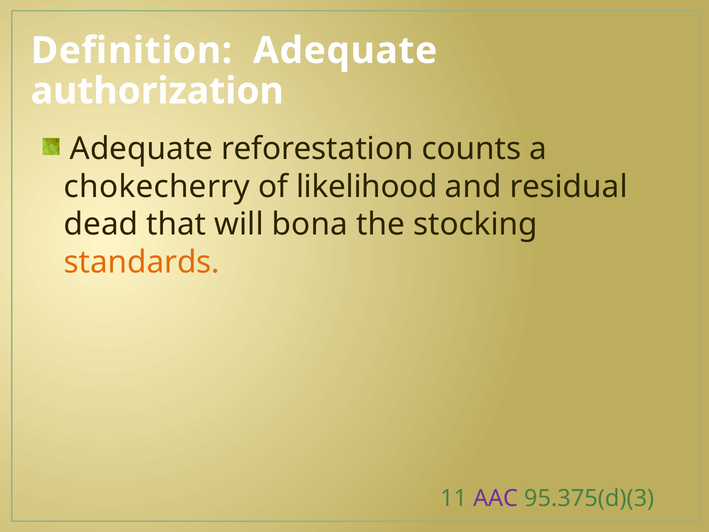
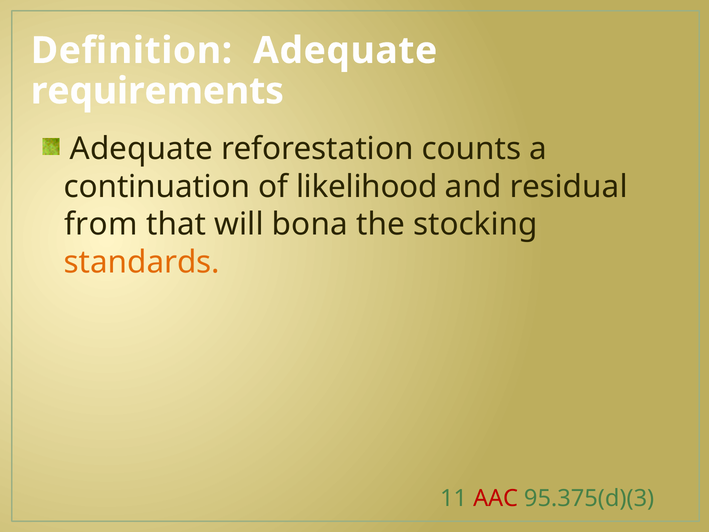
authorization: authorization -> requirements
chokecherry: chokecherry -> continuation
dead: dead -> from
AAC colour: purple -> red
